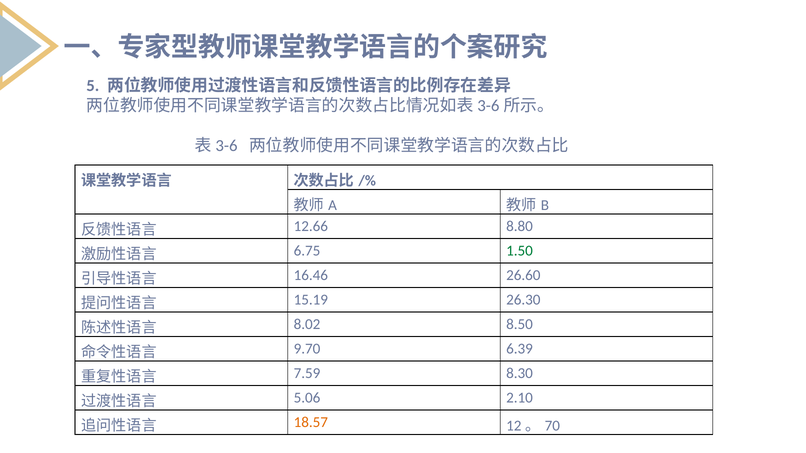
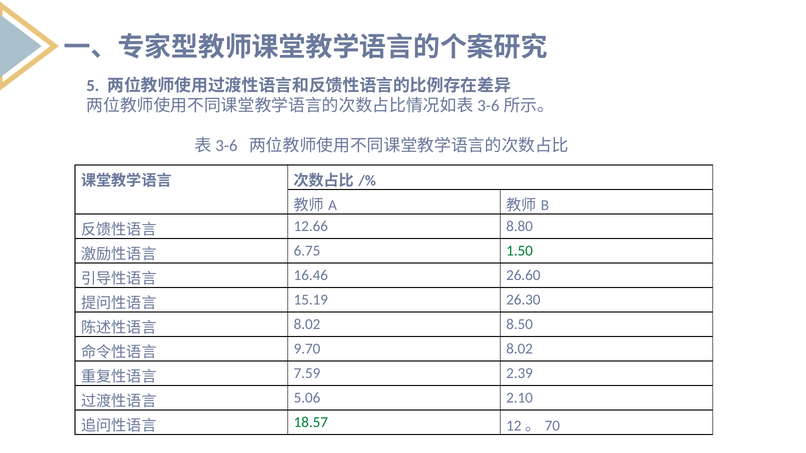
9.70 6.39: 6.39 -> 8.02
8.30: 8.30 -> 2.39
18.57 colour: orange -> green
